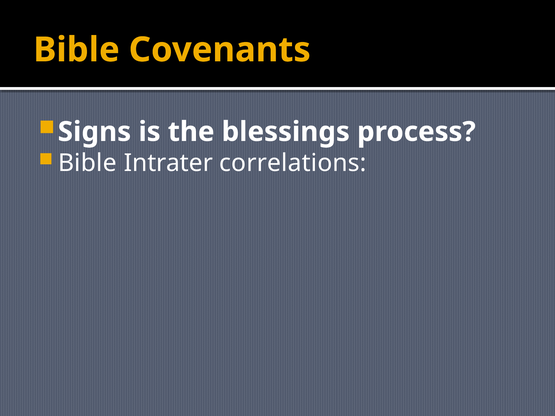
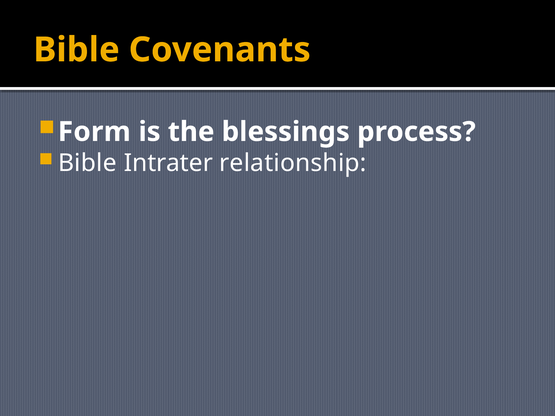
Signs: Signs -> Form
correlations: correlations -> relationship
